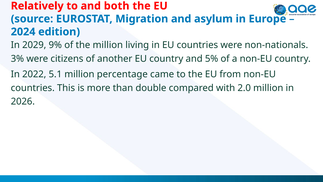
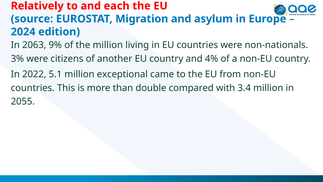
both: both -> each
2029: 2029 -> 2063
5%: 5% -> 4%
percentage: percentage -> exceptional
2.0: 2.0 -> 3.4
2026: 2026 -> 2055
